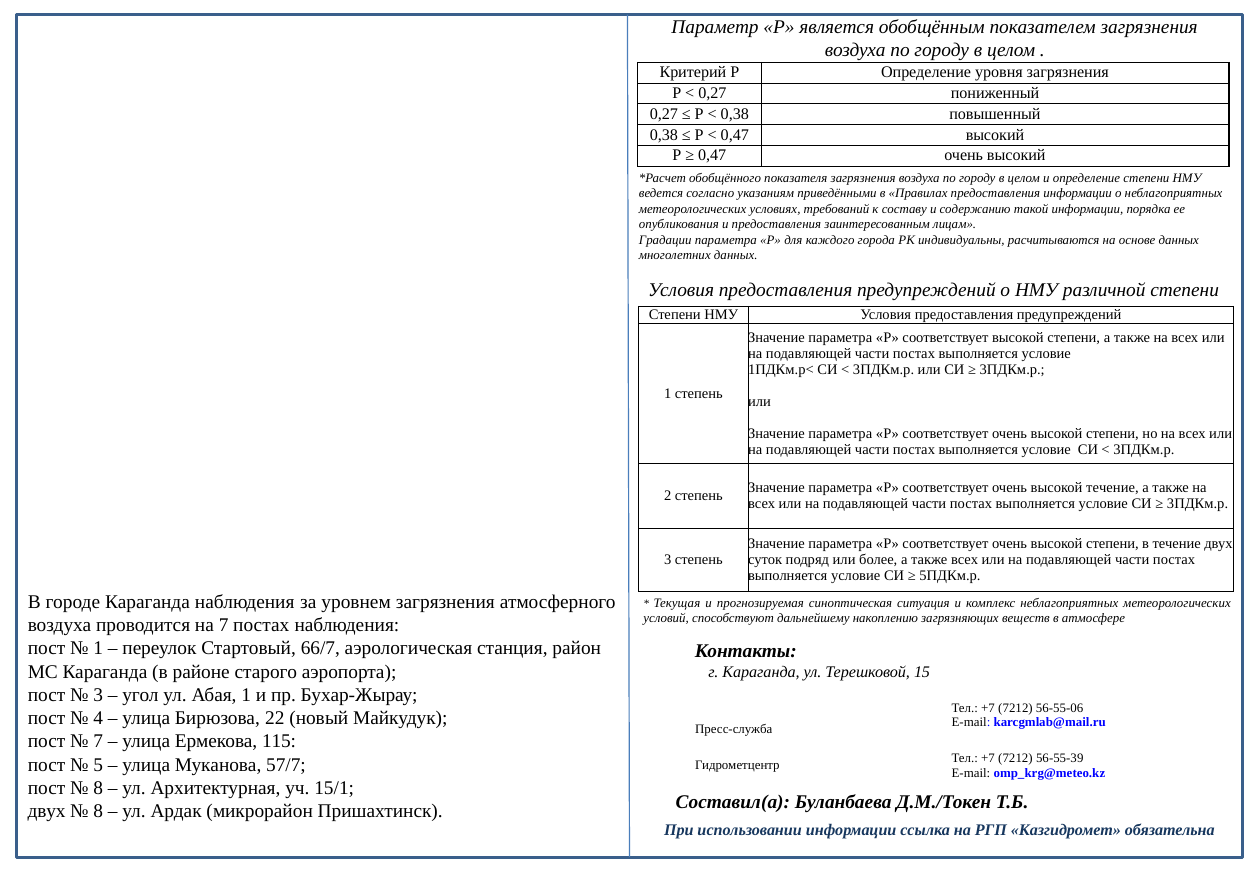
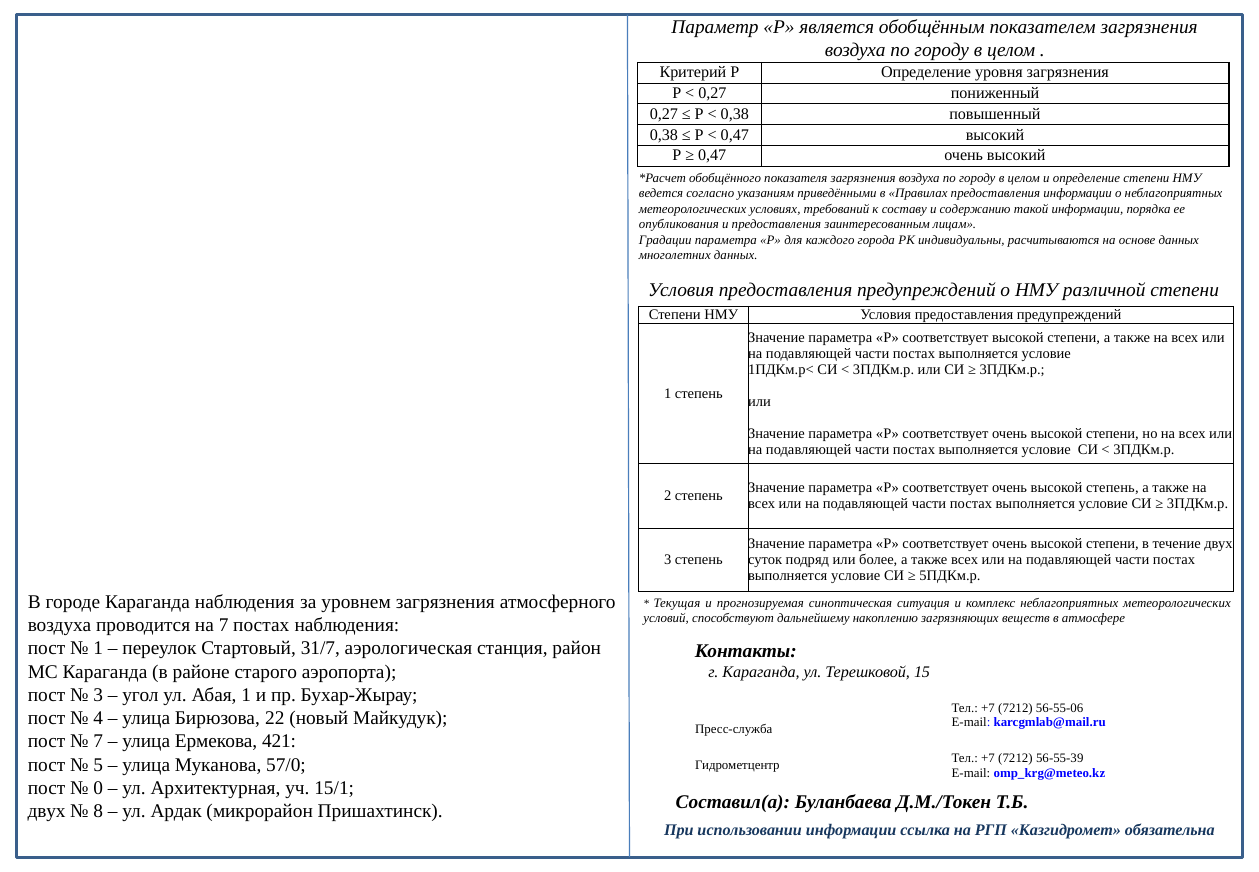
высокой течение: течение -> степень
66/7: 66/7 -> 31/7
115: 115 -> 421
57/7: 57/7 -> 57/0
8 at (98, 788): 8 -> 0
